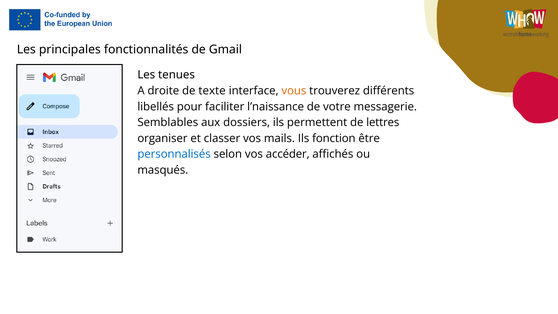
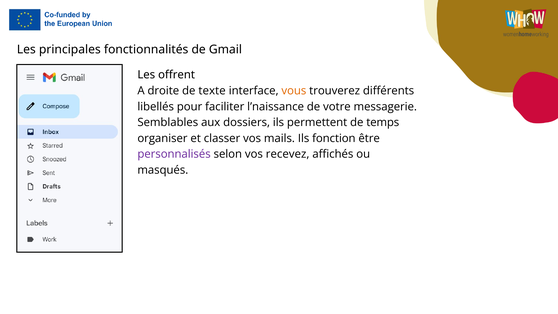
tenues: tenues -> offrent
lettres: lettres -> temps
personnalisés colour: blue -> purple
accéder: accéder -> recevez
